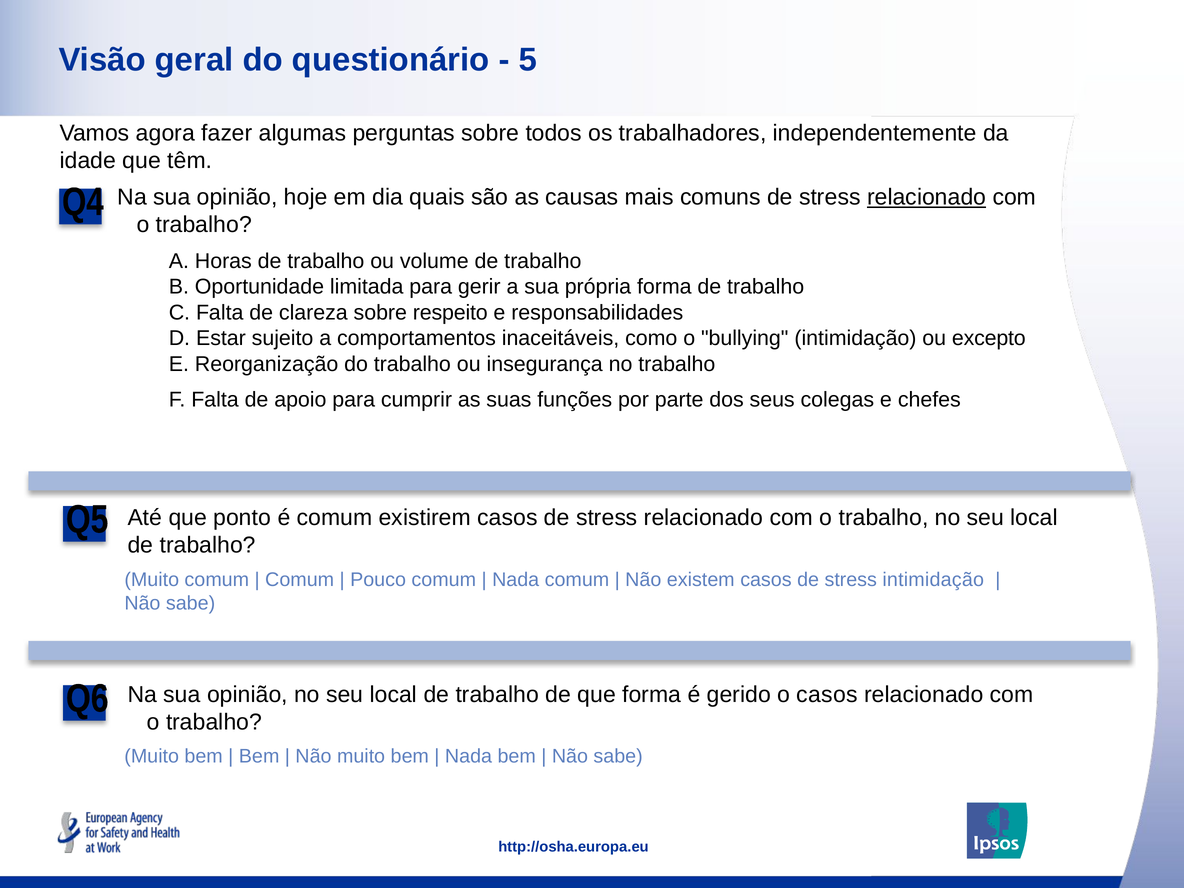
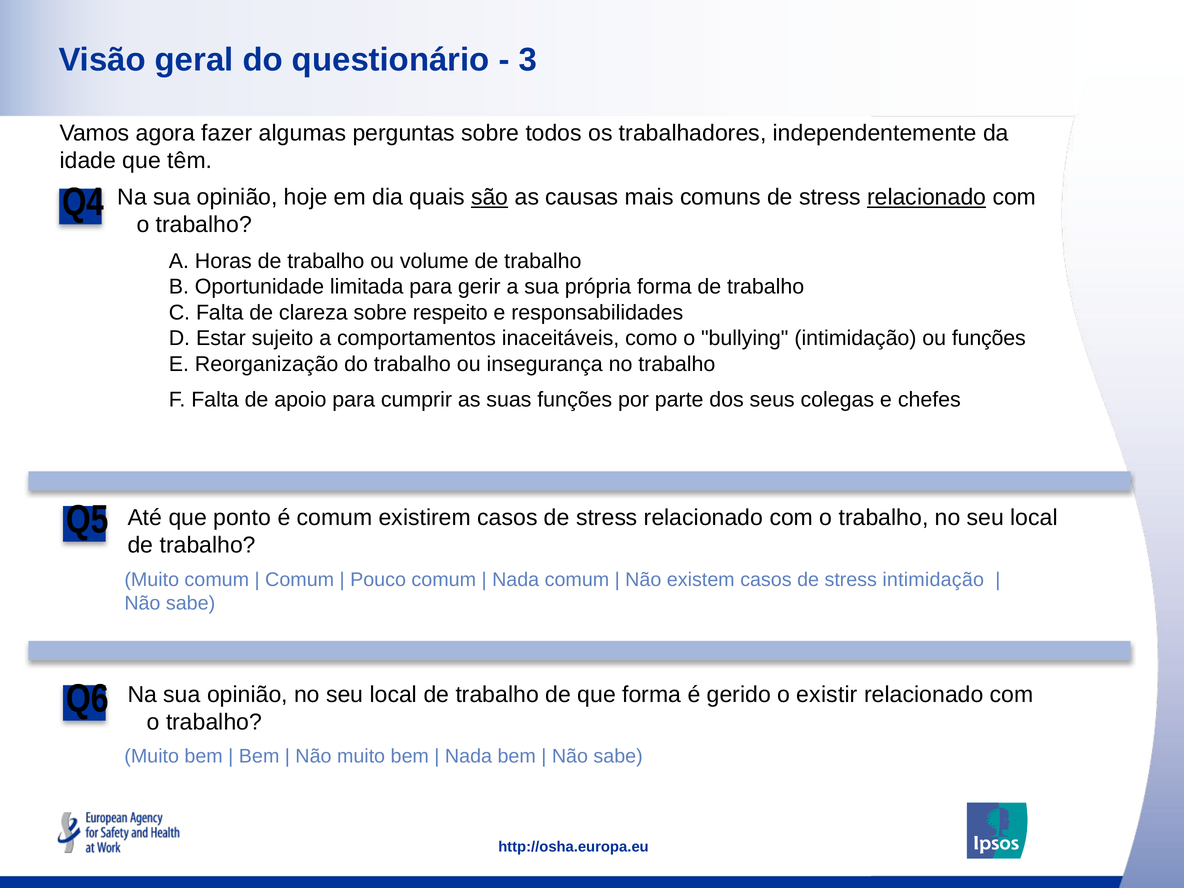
5 at (528, 60): 5 -> 3
são underline: none -> present
ou excepto: excepto -> funções
o casos: casos -> existir
